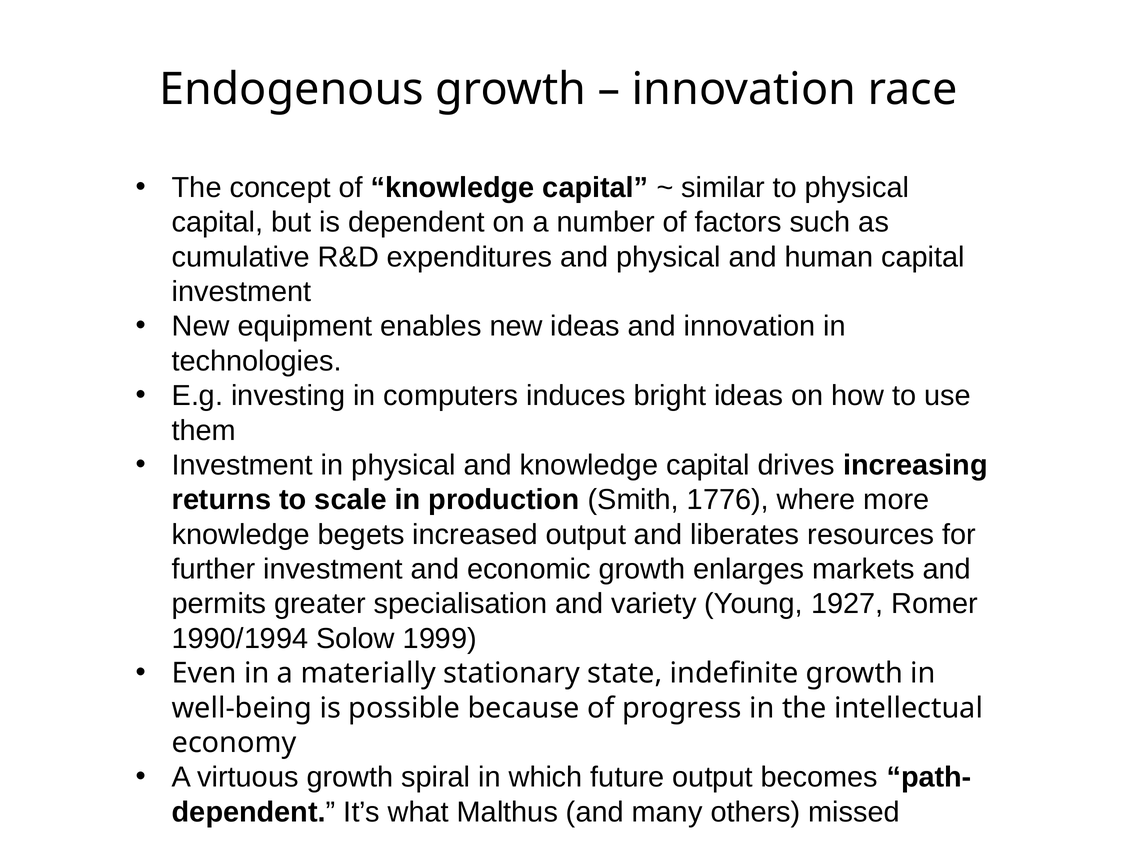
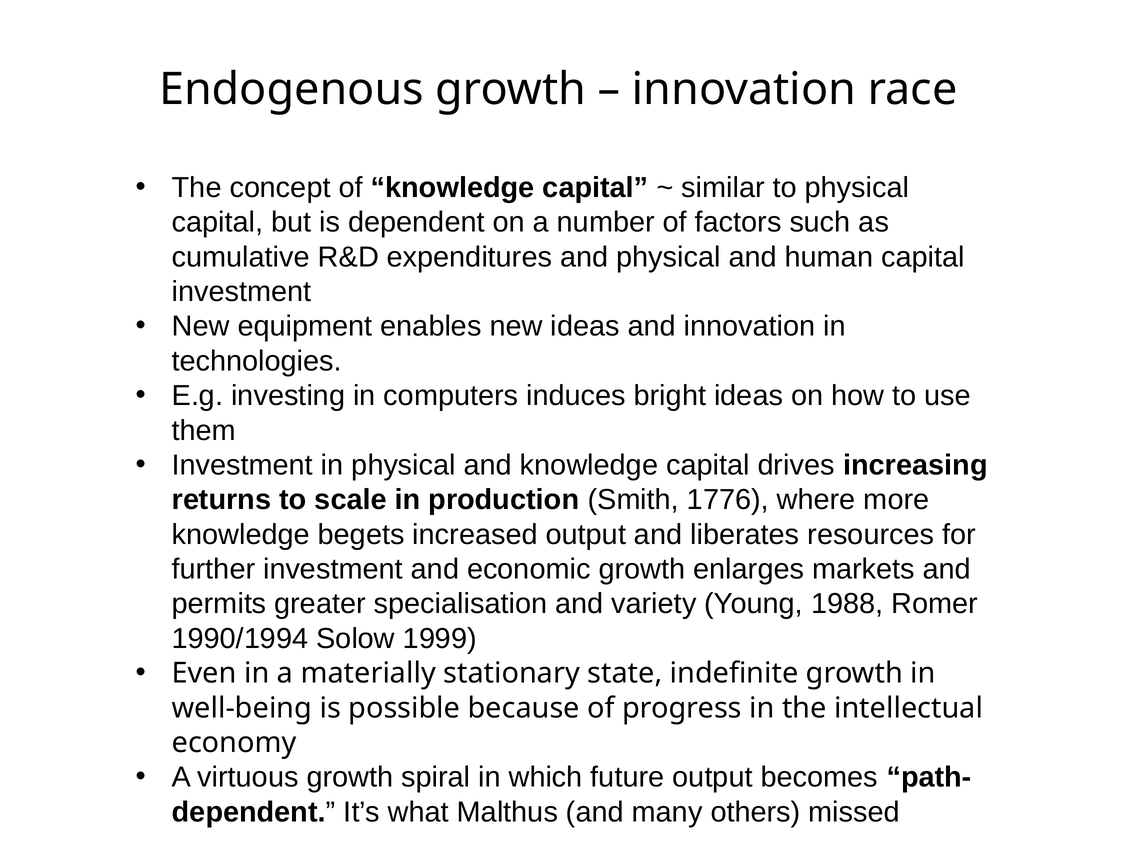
1927: 1927 -> 1988
